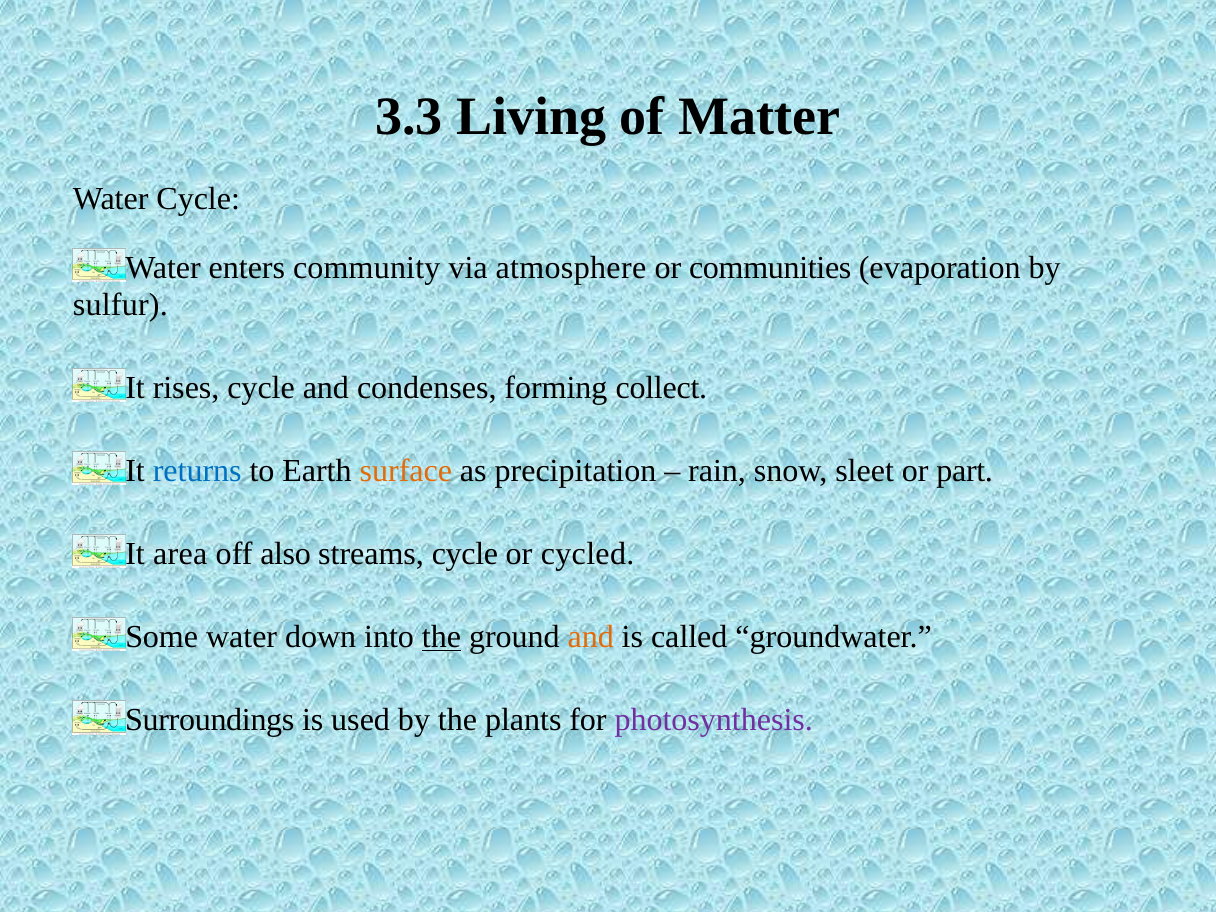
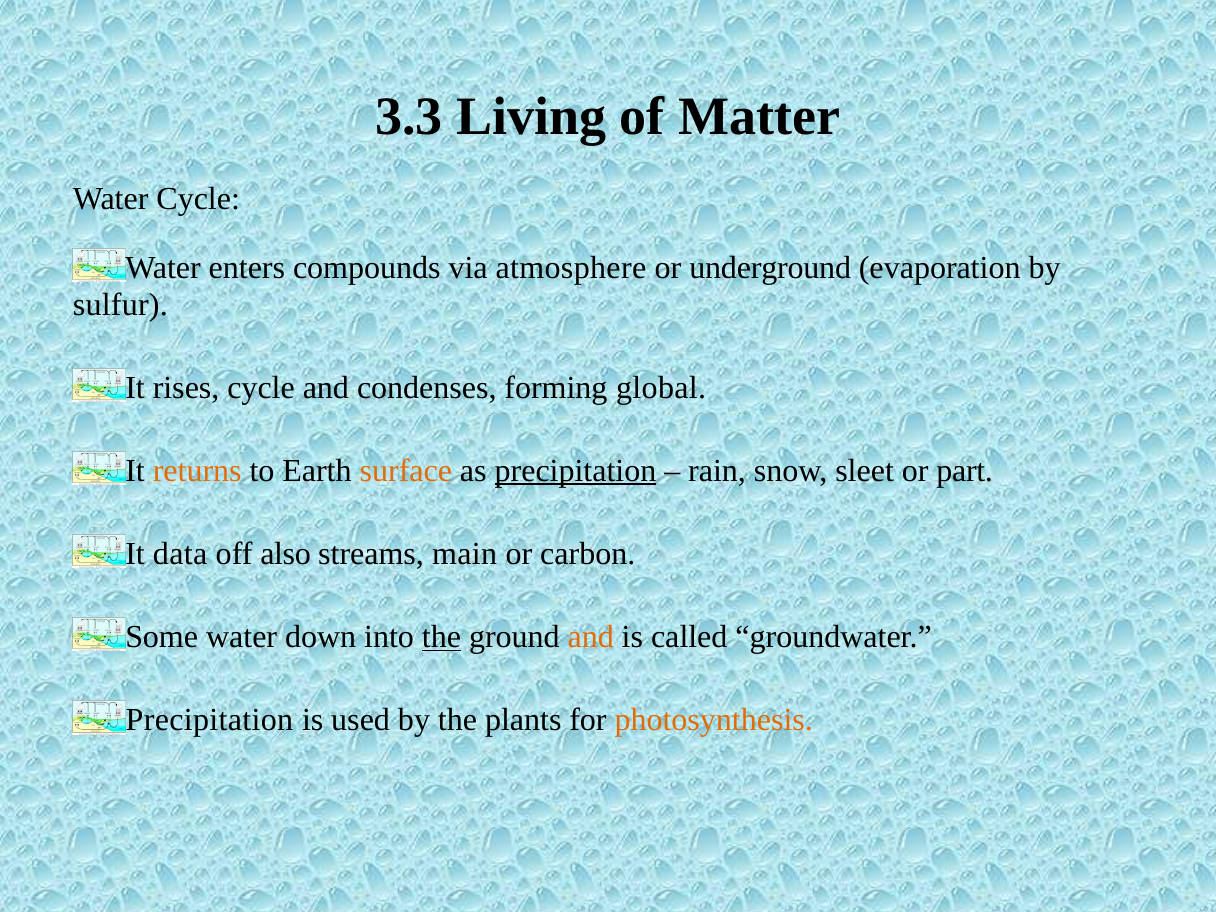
community: community -> compounds
communities: communities -> underground
collect: collect -> global
returns colour: blue -> orange
precipitation at (575, 471) underline: none -> present
area: area -> data
streams cycle: cycle -> main
cycled: cycled -> carbon
Surroundings at (210, 720): Surroundings -> Precipitation
photosynthesis colour: purple -> orange
